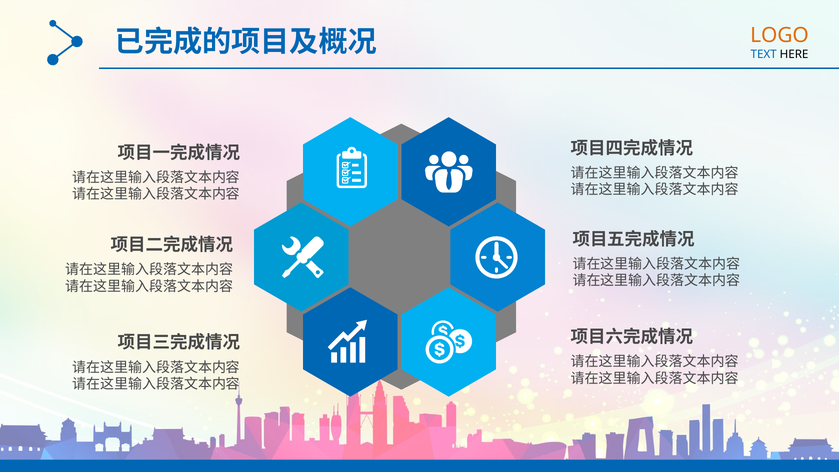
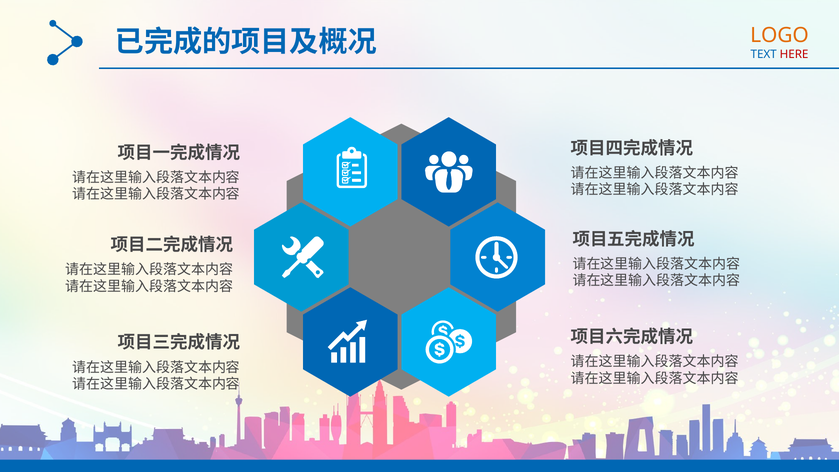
HERE colour: black -> red
